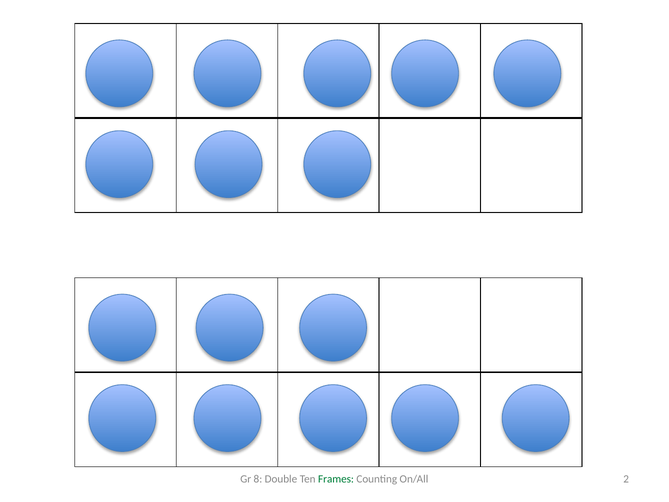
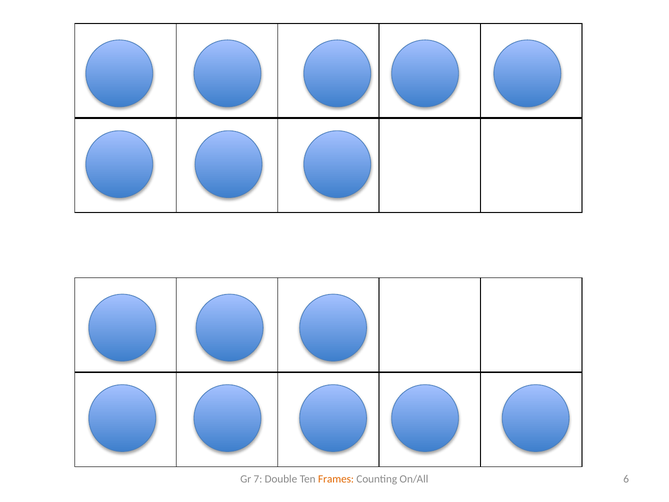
8: 8 -> 7
Frames colour: green -> orange
2: 2 -> 6
